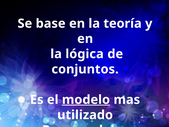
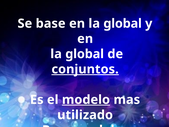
teoría at (123, 23): teoría -> global
lógica at (85, 54): lógica -> global
conjuntos underline: none -> present
